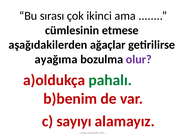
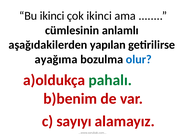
Bu sırası: sırası -> ikinci
etmese: etmese -> anlamlı
ağaçlar: ağaçlar -> yapılan
olur colour: purple -> blue
